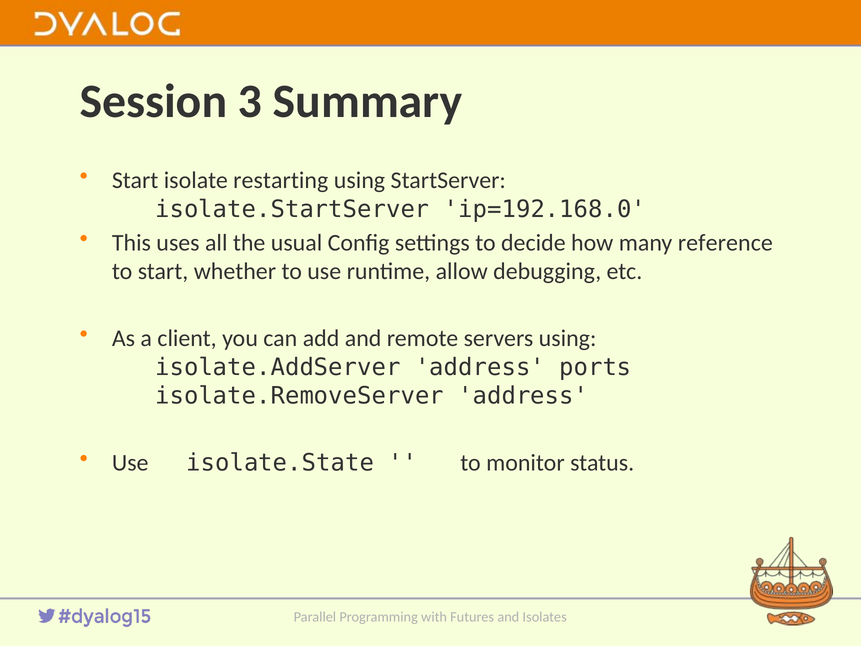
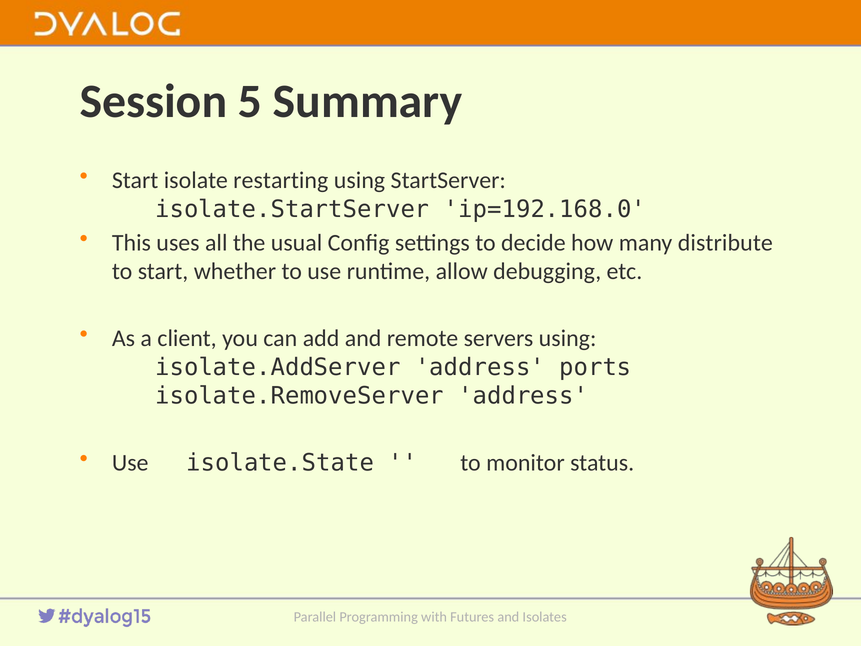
3: 3 -> 5
reference: reference -> distribute
